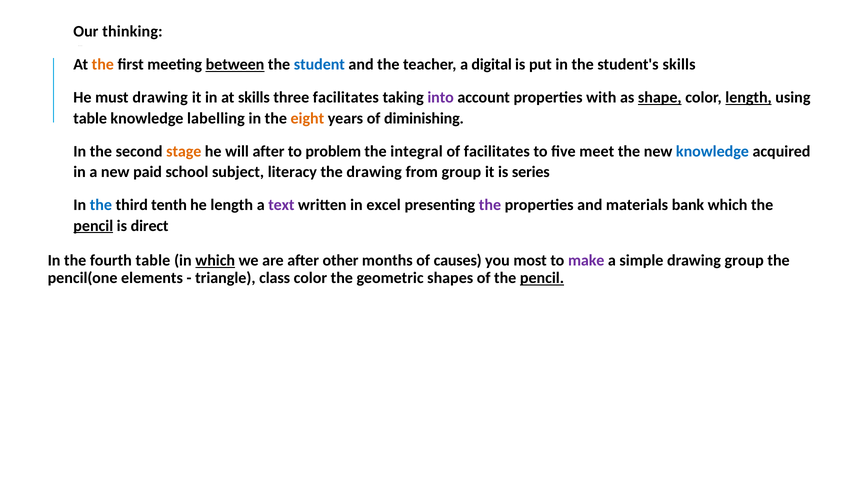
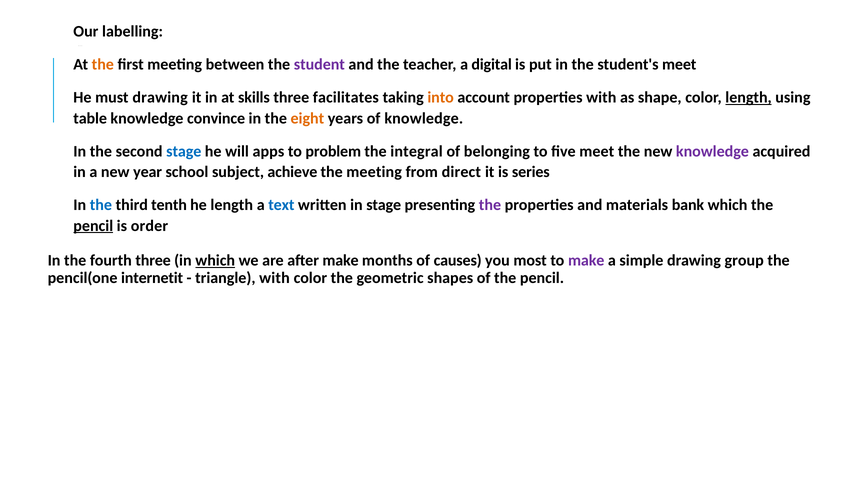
thinking: thinking -> labelling
between underline: present -> none
student colour: blue -> purple
student's skills: skills -> meet
into colour: purple -> orange
shape underline: present -> none
labelling: labelling -> convince
of diminishing: diminishing -> knowledge
stage at (184, 151) colour: orange -> blue
will after: after -> apps
of facilitates: facilitates -> belonging
knowledge at (712, 151) colour: blue -> purple
paid: paid -> year
literacy: literacy -> achieve
the drawing: drawing -> meeting
from group: group -> direct
text colour: purple -> blue
in excel: excel -> stage
direct: direct -> order
fourth table: table -> three
after other: other -> make
elements: elements -> internetit
triangle class: class -> with
pencil at (542, 278) underline: present -> none
